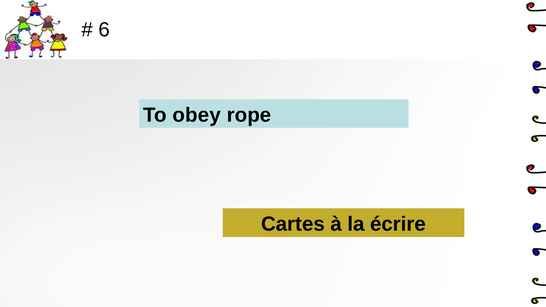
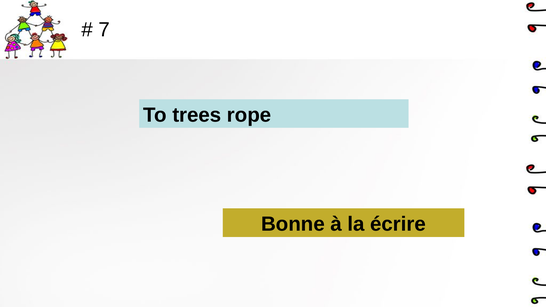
6: 6 -> 7
obey: obey -> trees
Cartes: Cartes -> Bonne
